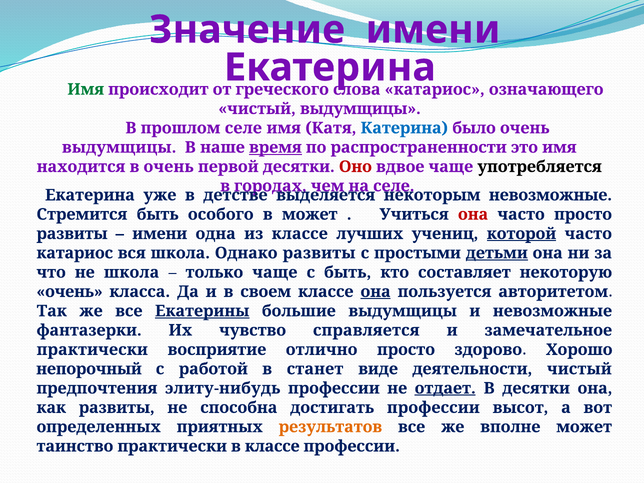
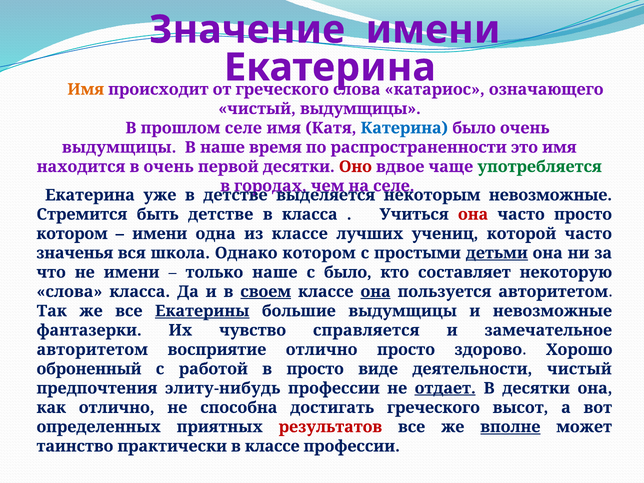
Имя at (86, 89) colour: green -> orange
время underline: present -> none
употребляется colour: black -> green
быть особого: особого -> детстве
в может: может -> класса
развиты at (72, 234): развиты -> котором
которой underline: present -> none
катариос at (75, 253): катариос -> значенья
Однако развиты: развиты -> котором
не школа: школа -> имени
только чаще: чаще -> наше
с быть: быть -> было
очень at (70, 292): очень -> слова
своем underline: none -> present
практически at (92, 350): практически -> авторитетом
непорочный: непорочный -> оброненный
в станет: станет -> просто
как развиты: развиты -> отлично
достигать профессии: профессии -> греческого
результатов colour: orange -> red
вполне underline: none -> present
